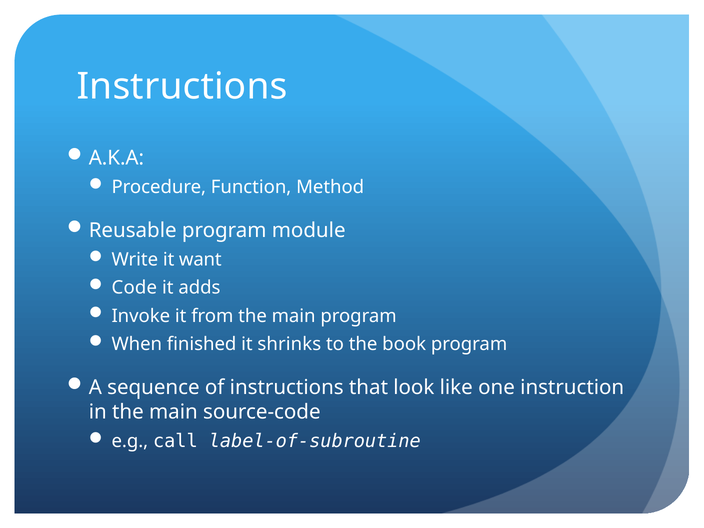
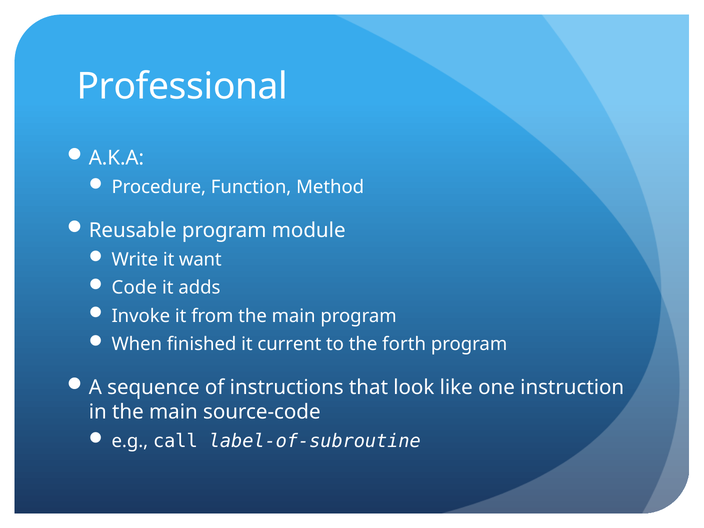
Instructions at (182, 86): Instructions -> Professional
shrinks: shrinks -> current
book: book -> forth
